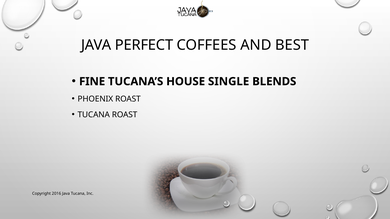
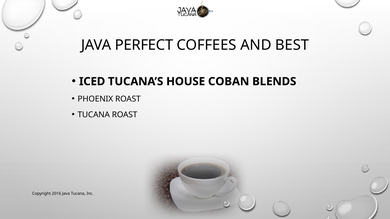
FINE: FINE -> ICED
SINGLE: SINGLE -> COBAN
